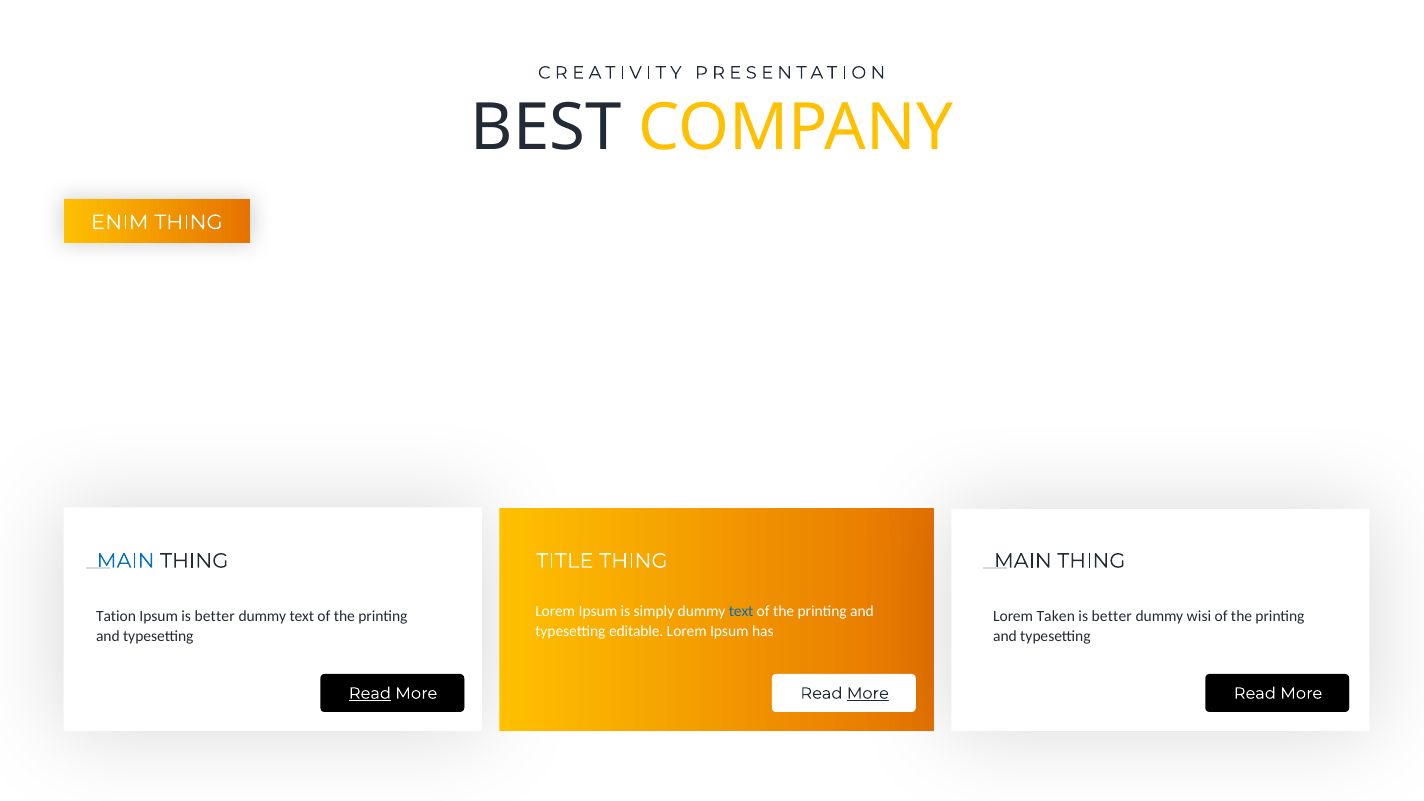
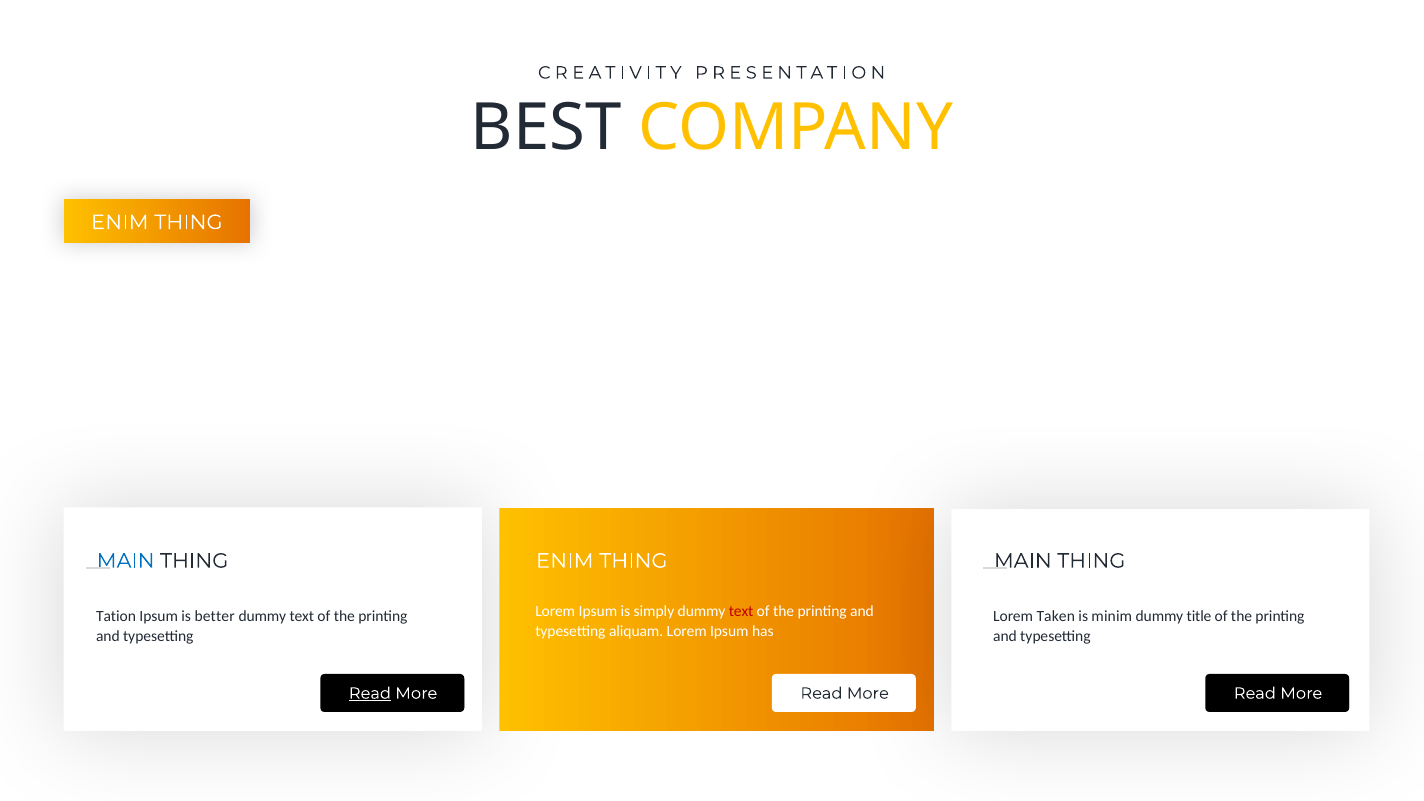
TITLE at (565, 561): TITLE -> ENIM
text at (741, 611) colour: blue -> red
better at (1112, 616): better -> minim
wisi: wisi -> title
editable: editable -> aliquam
More at (868, 693) underline: present -> none
